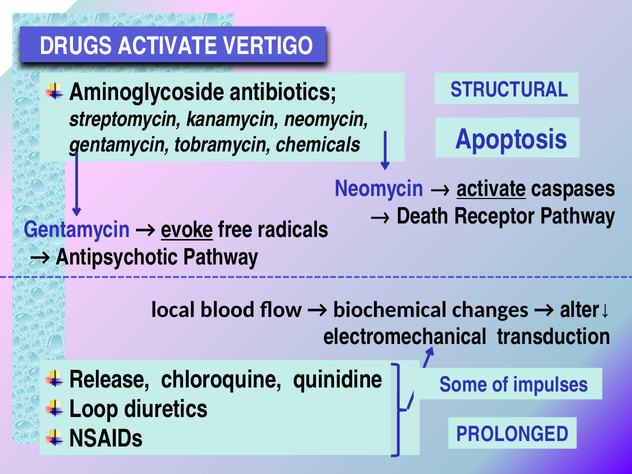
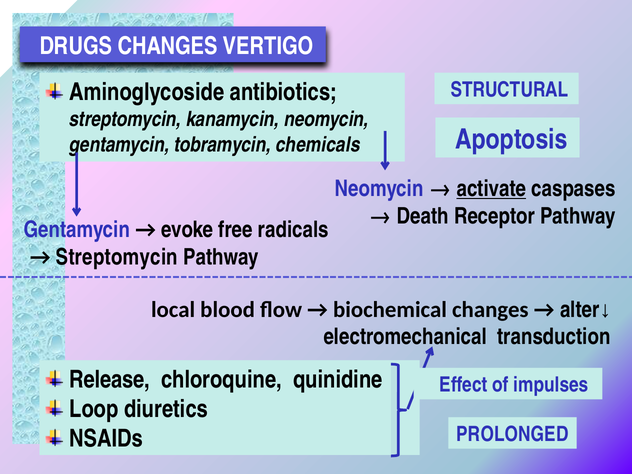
DRUGS ACTIVATE: ACTIVATE -> CHANGES
evoke underline: present -> none
Antipsychotic at (117, 257): Antipsychotic -> Streptomycin
Some: Some -> Effect
